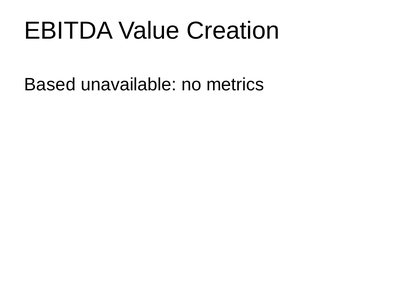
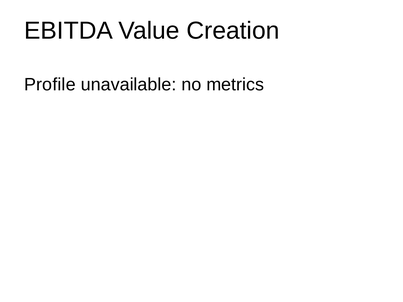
Based: Based -> Profile
